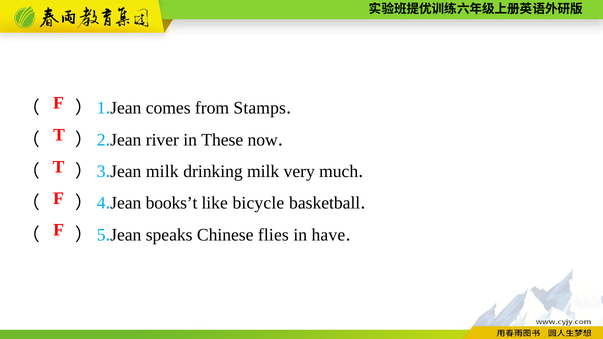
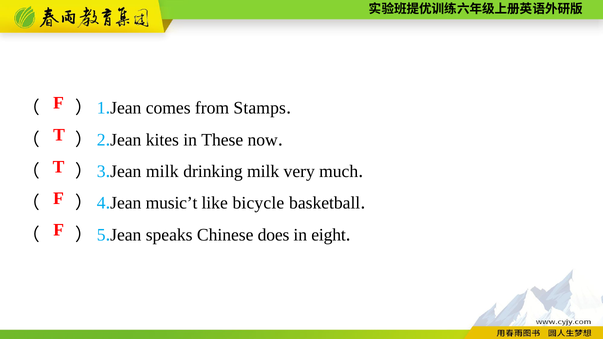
river: river -> kites
books’t: books’t -> music’t
flies: flies -> does
have: have -> eight
